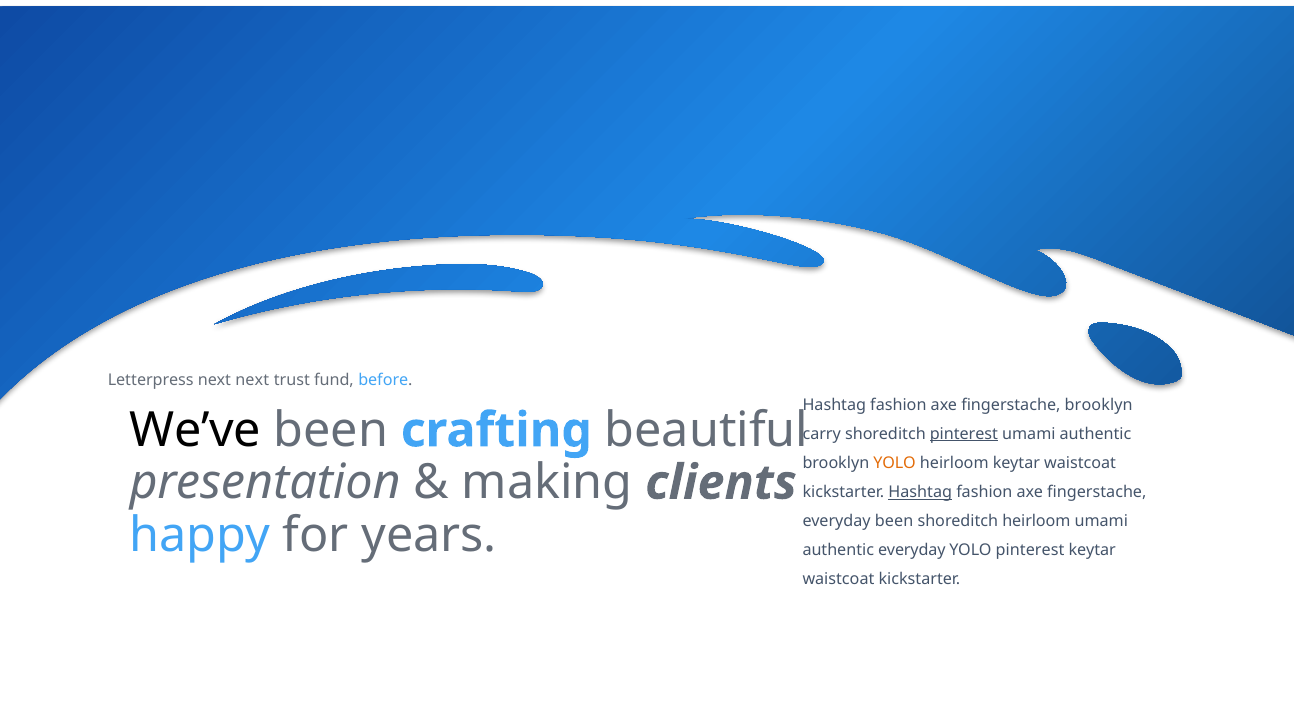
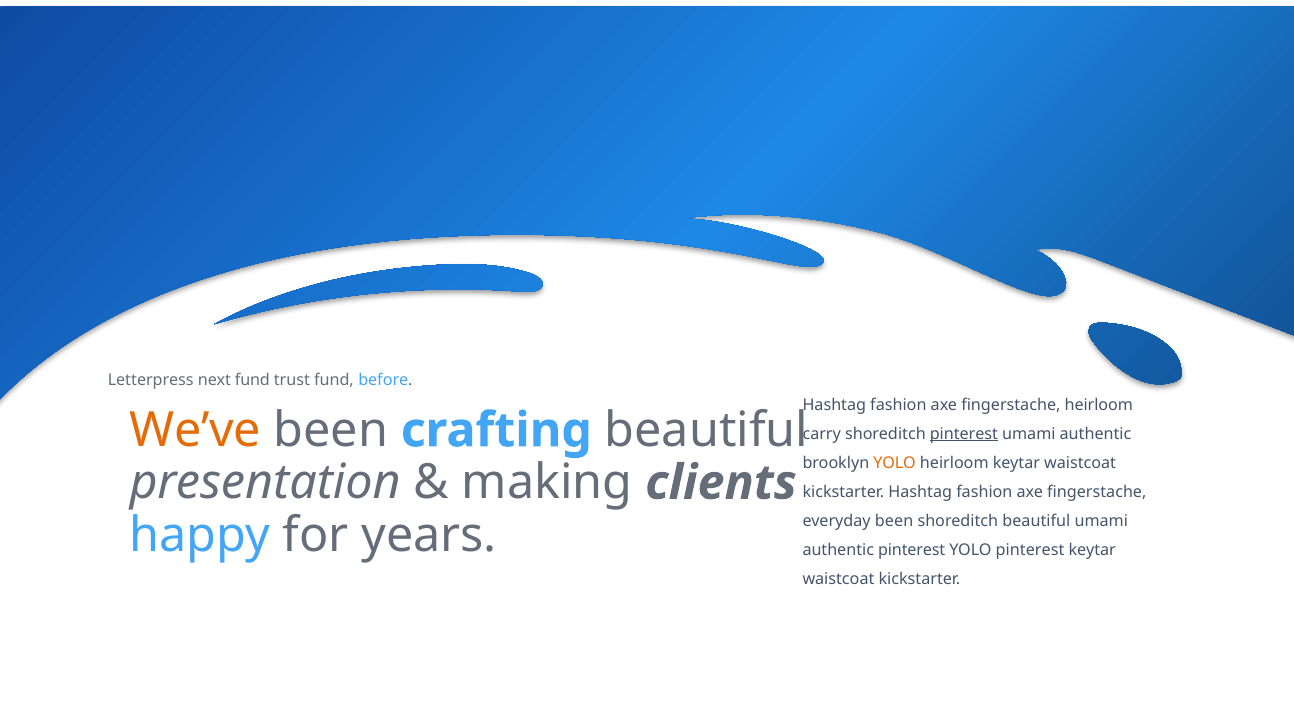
next next: next -> fund
fingerstache brooklyn: brooklyn -> heirloom
We’ve colour: black -> orange
Hashtag at (920, 492) underline: present -> none
shoreditch heirloom: heirloom -> beautiful
authentic everyday: everyday -> pinterest
